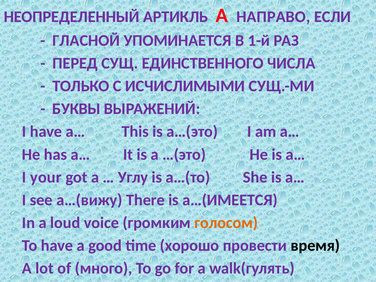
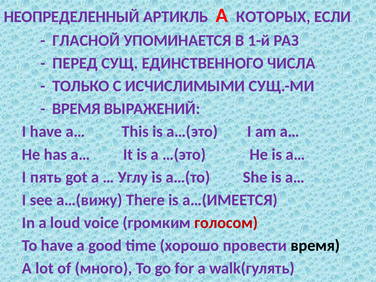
НАПРАВО: НАПРАВО -> КОТОРЫХ
БУКВЫ at (76, 109): БУКВЫ -> ВРЕМЯ
your: your -> пять
голосом colour: orange -> red
